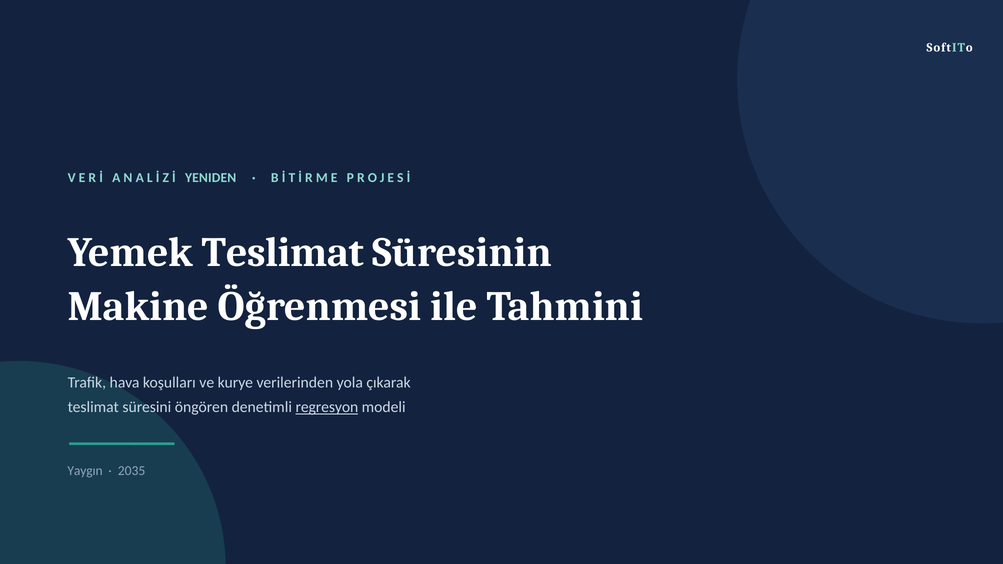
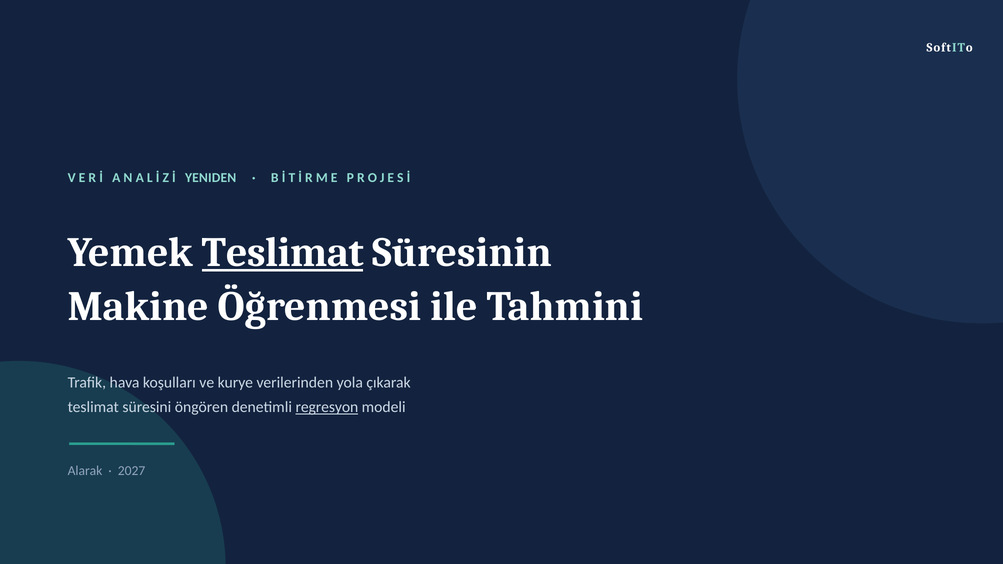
Teslimat at (283, 252) underline: none -> present
Yaygın: Yaygın -> Alarak
2035: 2035 -> 2027
